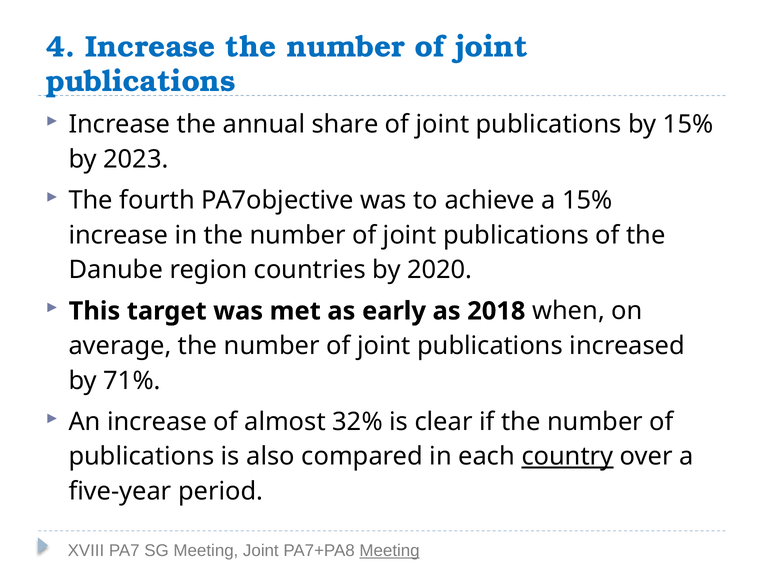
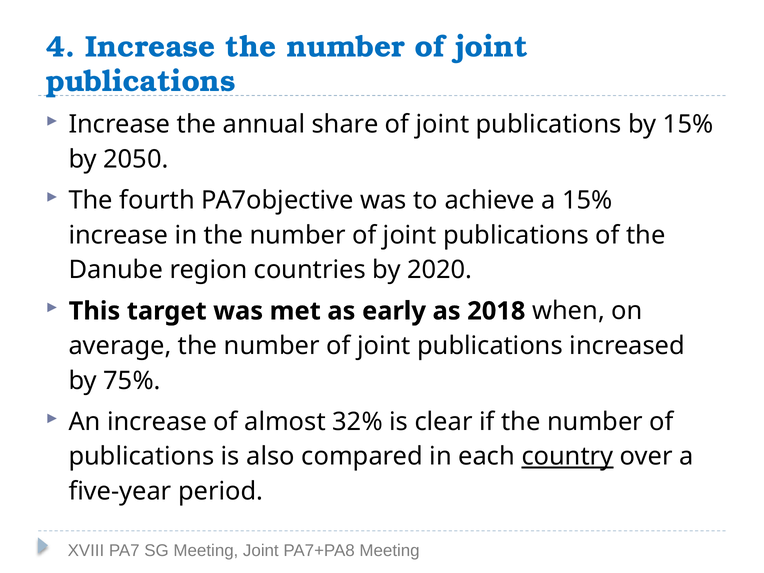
2023: 2023 -> 2050
71%: 71% -> 75%
Meeting at (390, 551) underline: present -> none
